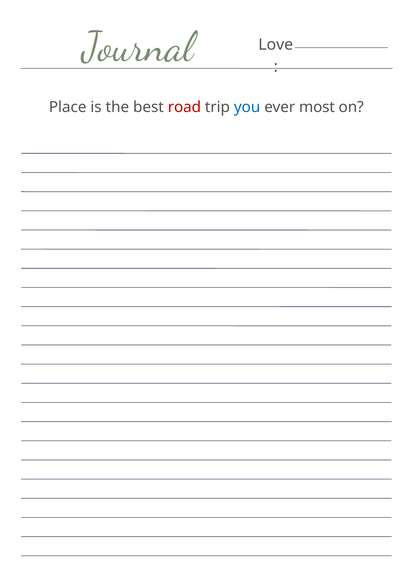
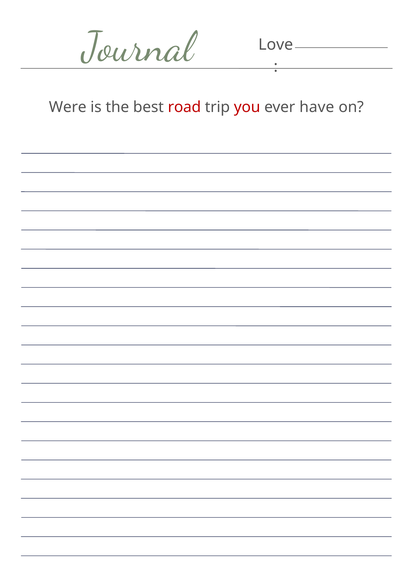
Place: Place -> Were
you colour: blue -> red
most: most -> have
